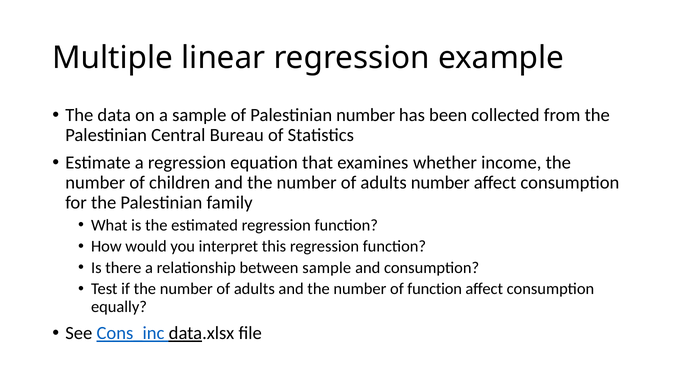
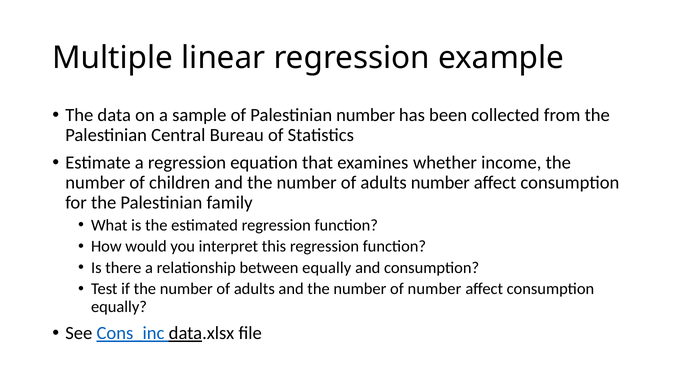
between sample: sample -> equally
of function: function -> number
